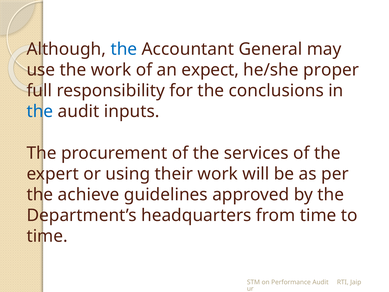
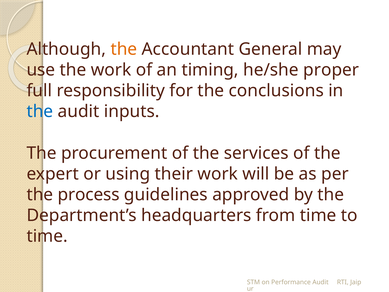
the at (124, 49) colour: blue -> orange
expect: expect -> timing
achieve: achieve -> process
